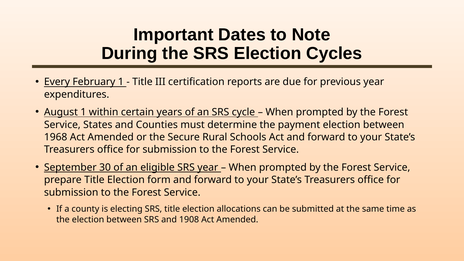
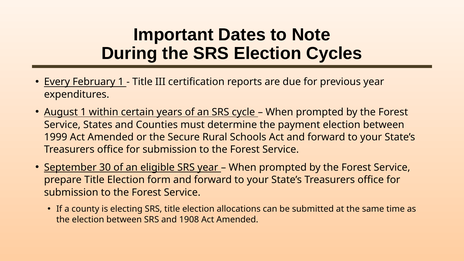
1968: 1968 -> 1999
